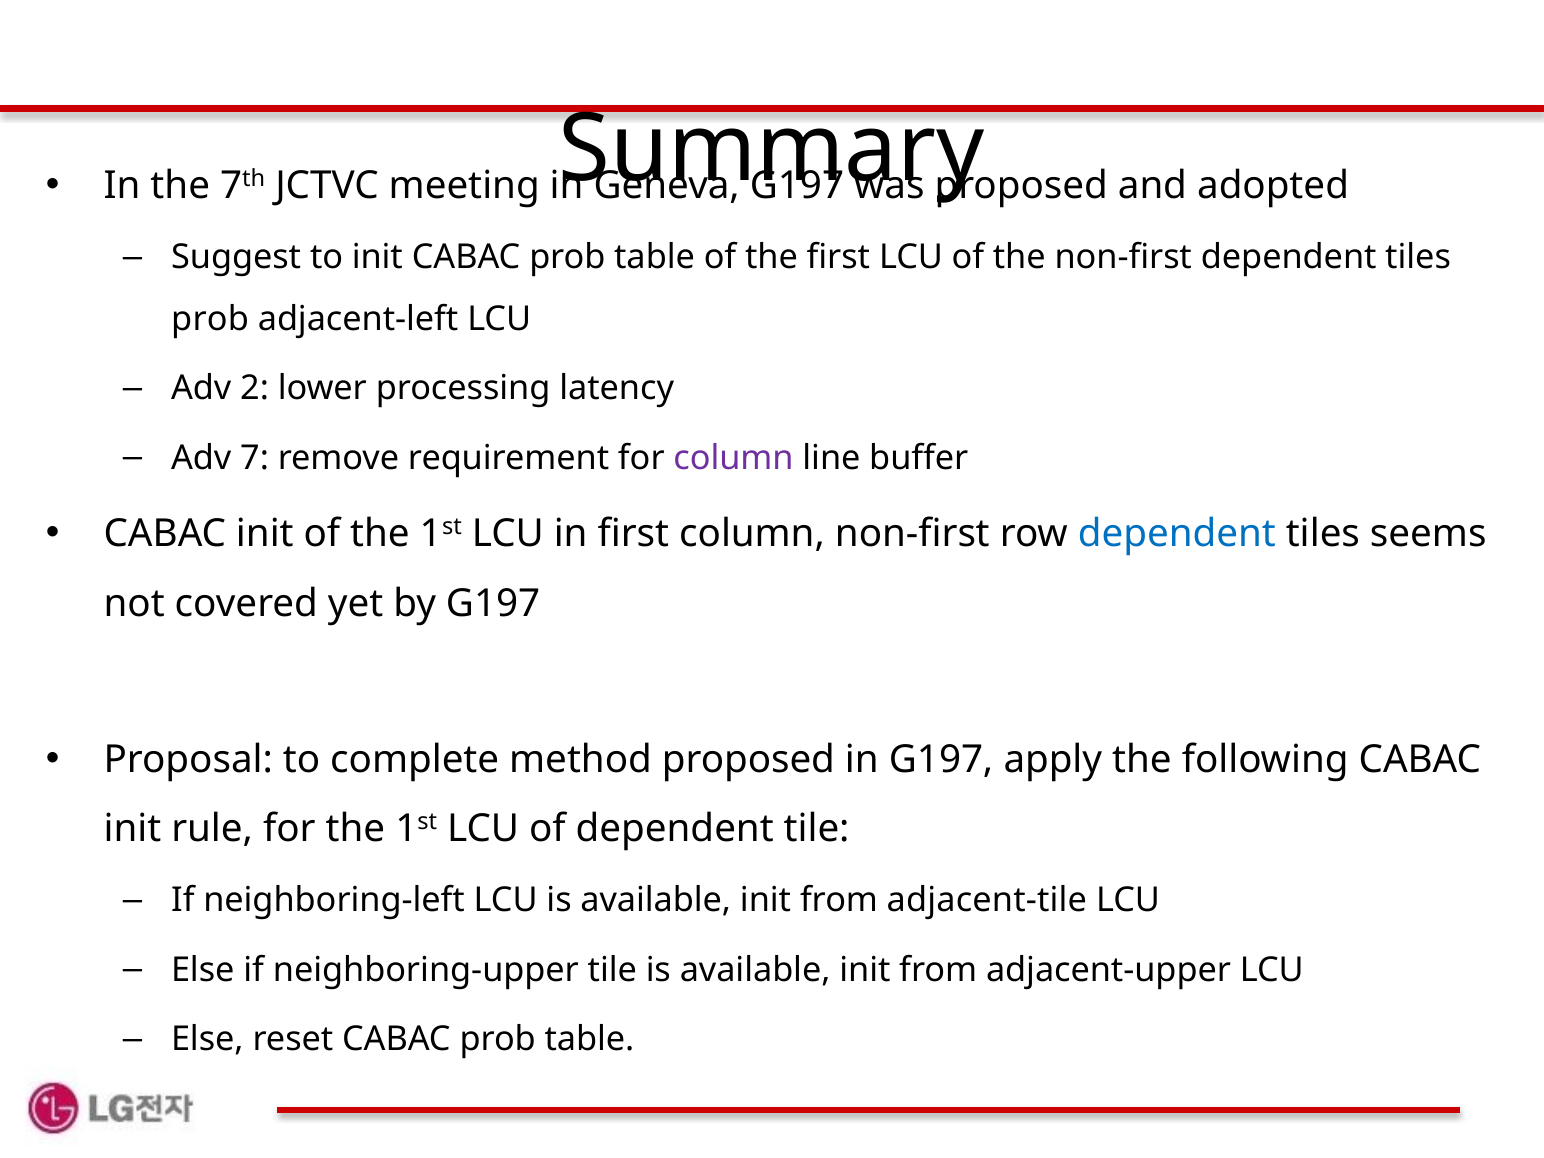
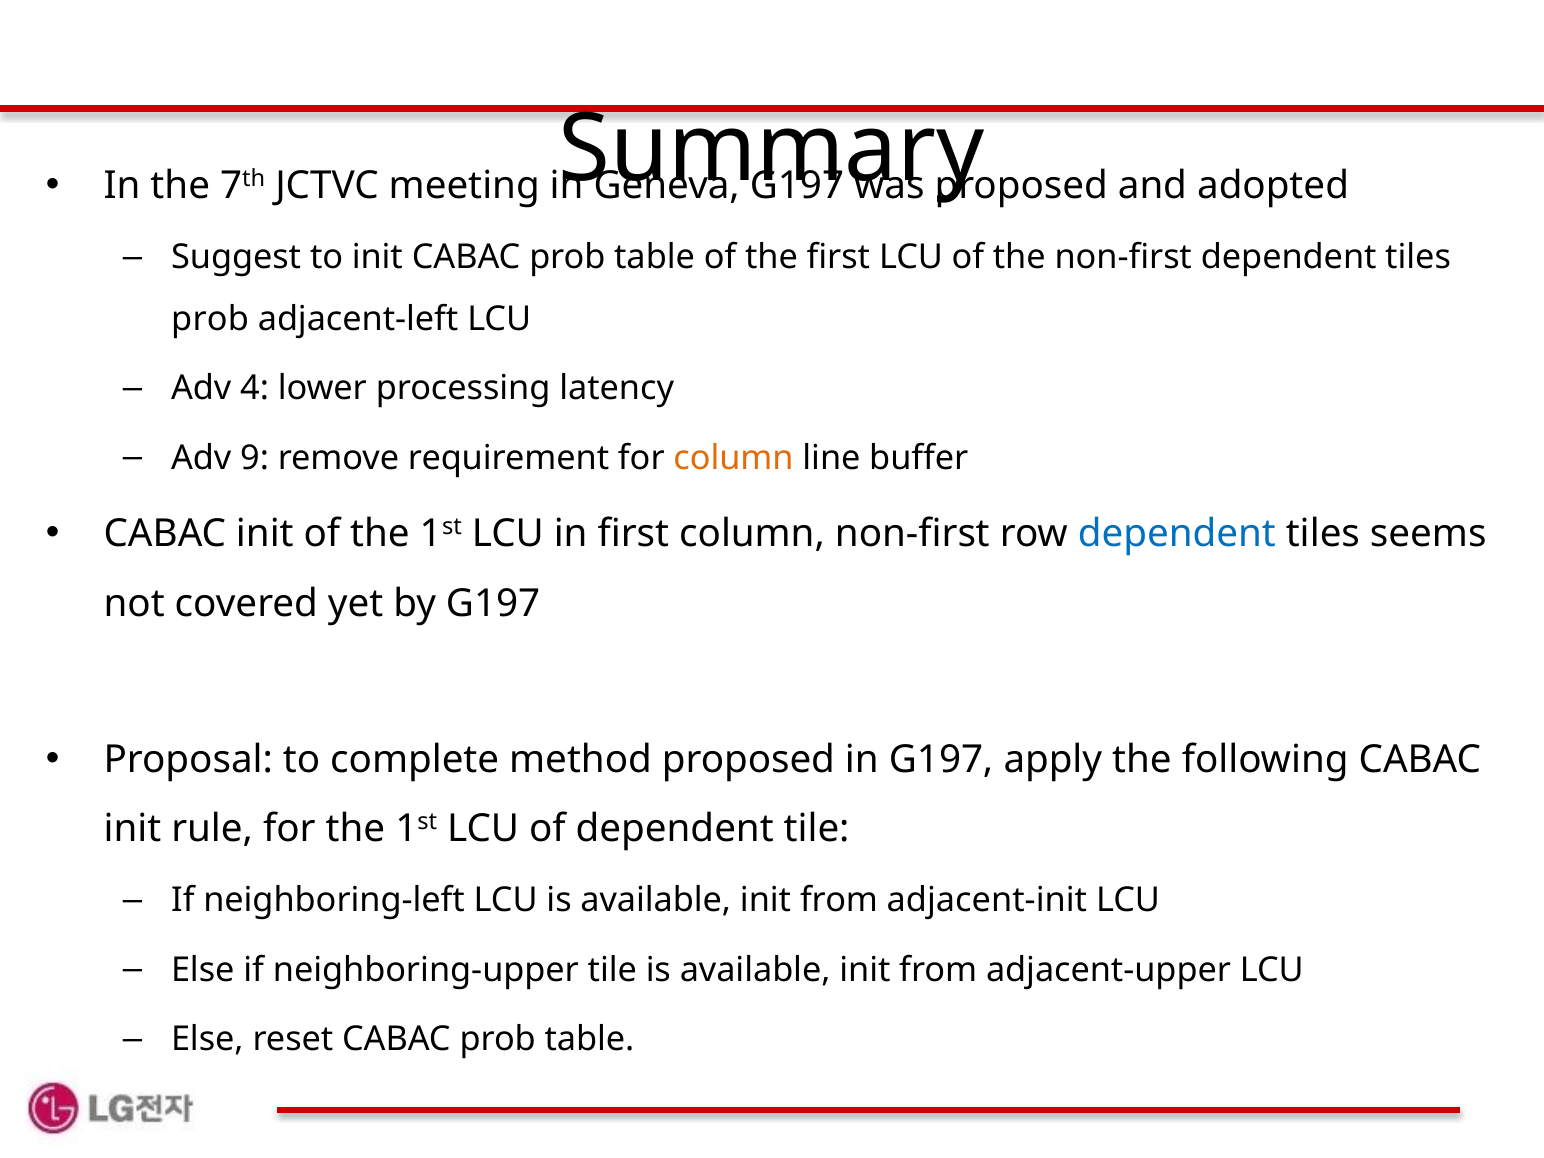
2: 2 -> 4
7: 7 -> 9
column at (734, 458) colour: purple -> orange
adjacent-tile: adjacent-tile -> adjacent-init
